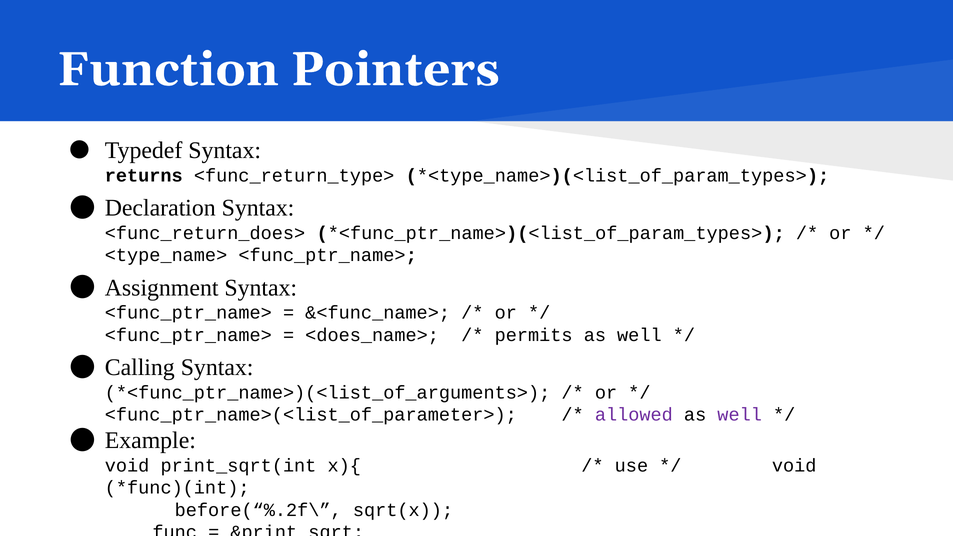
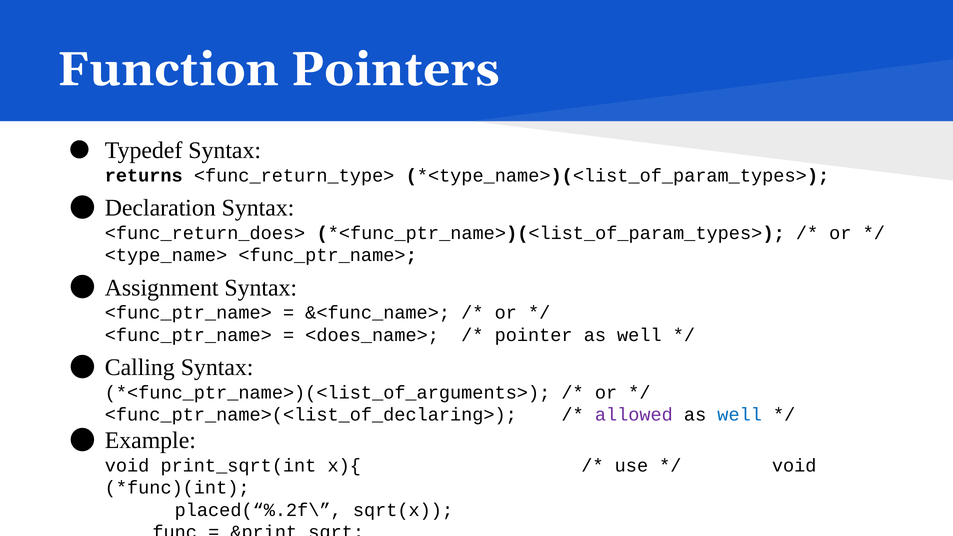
permits: permits -> pointer
<func_ptr_name>(<list_of_parameter>: <func_ptr_name>(<list_of_parameter> -> <func_ptr_name>(<list_of_declaring>
well at (740, 415) colour: purple -> blue
before(“%.2f\: before(“%.2f\ -> placed(“%.2f\
